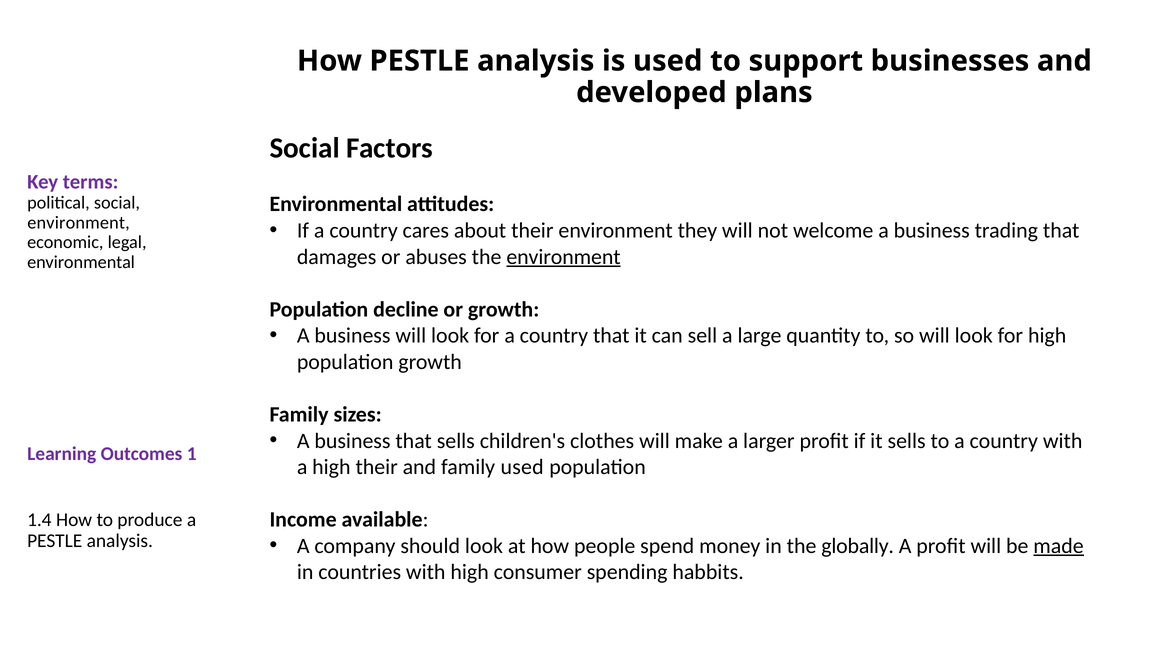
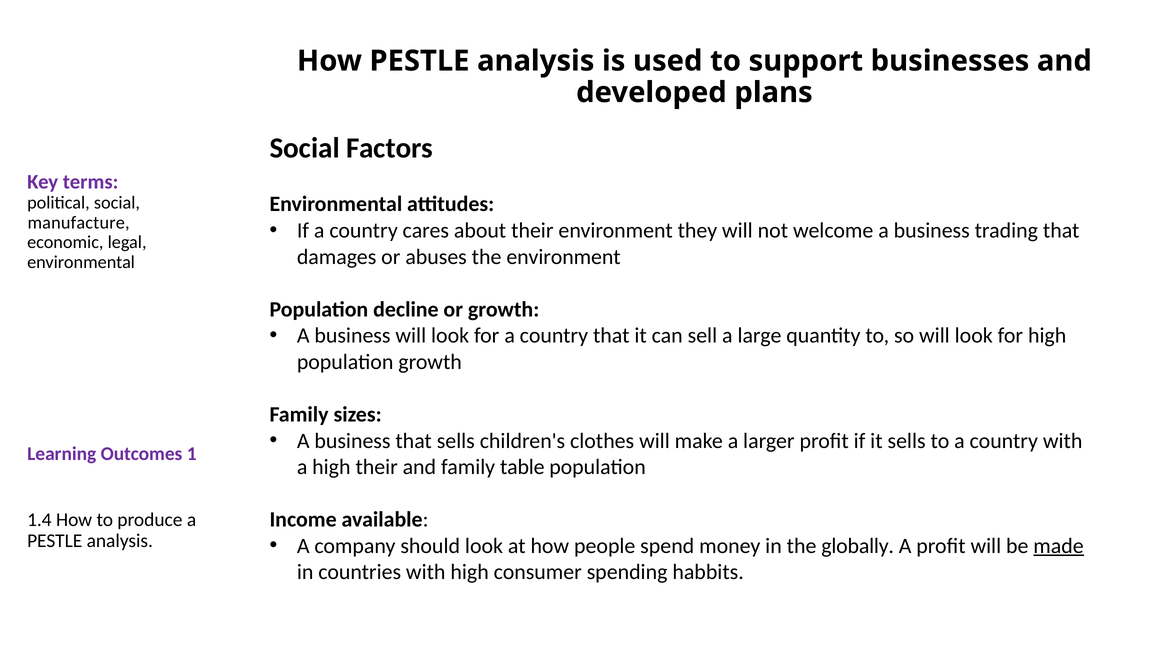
environment at (79, 223): environment -> manufacture
environment at (564, 257) underline: present -> none
family used: used -> table
